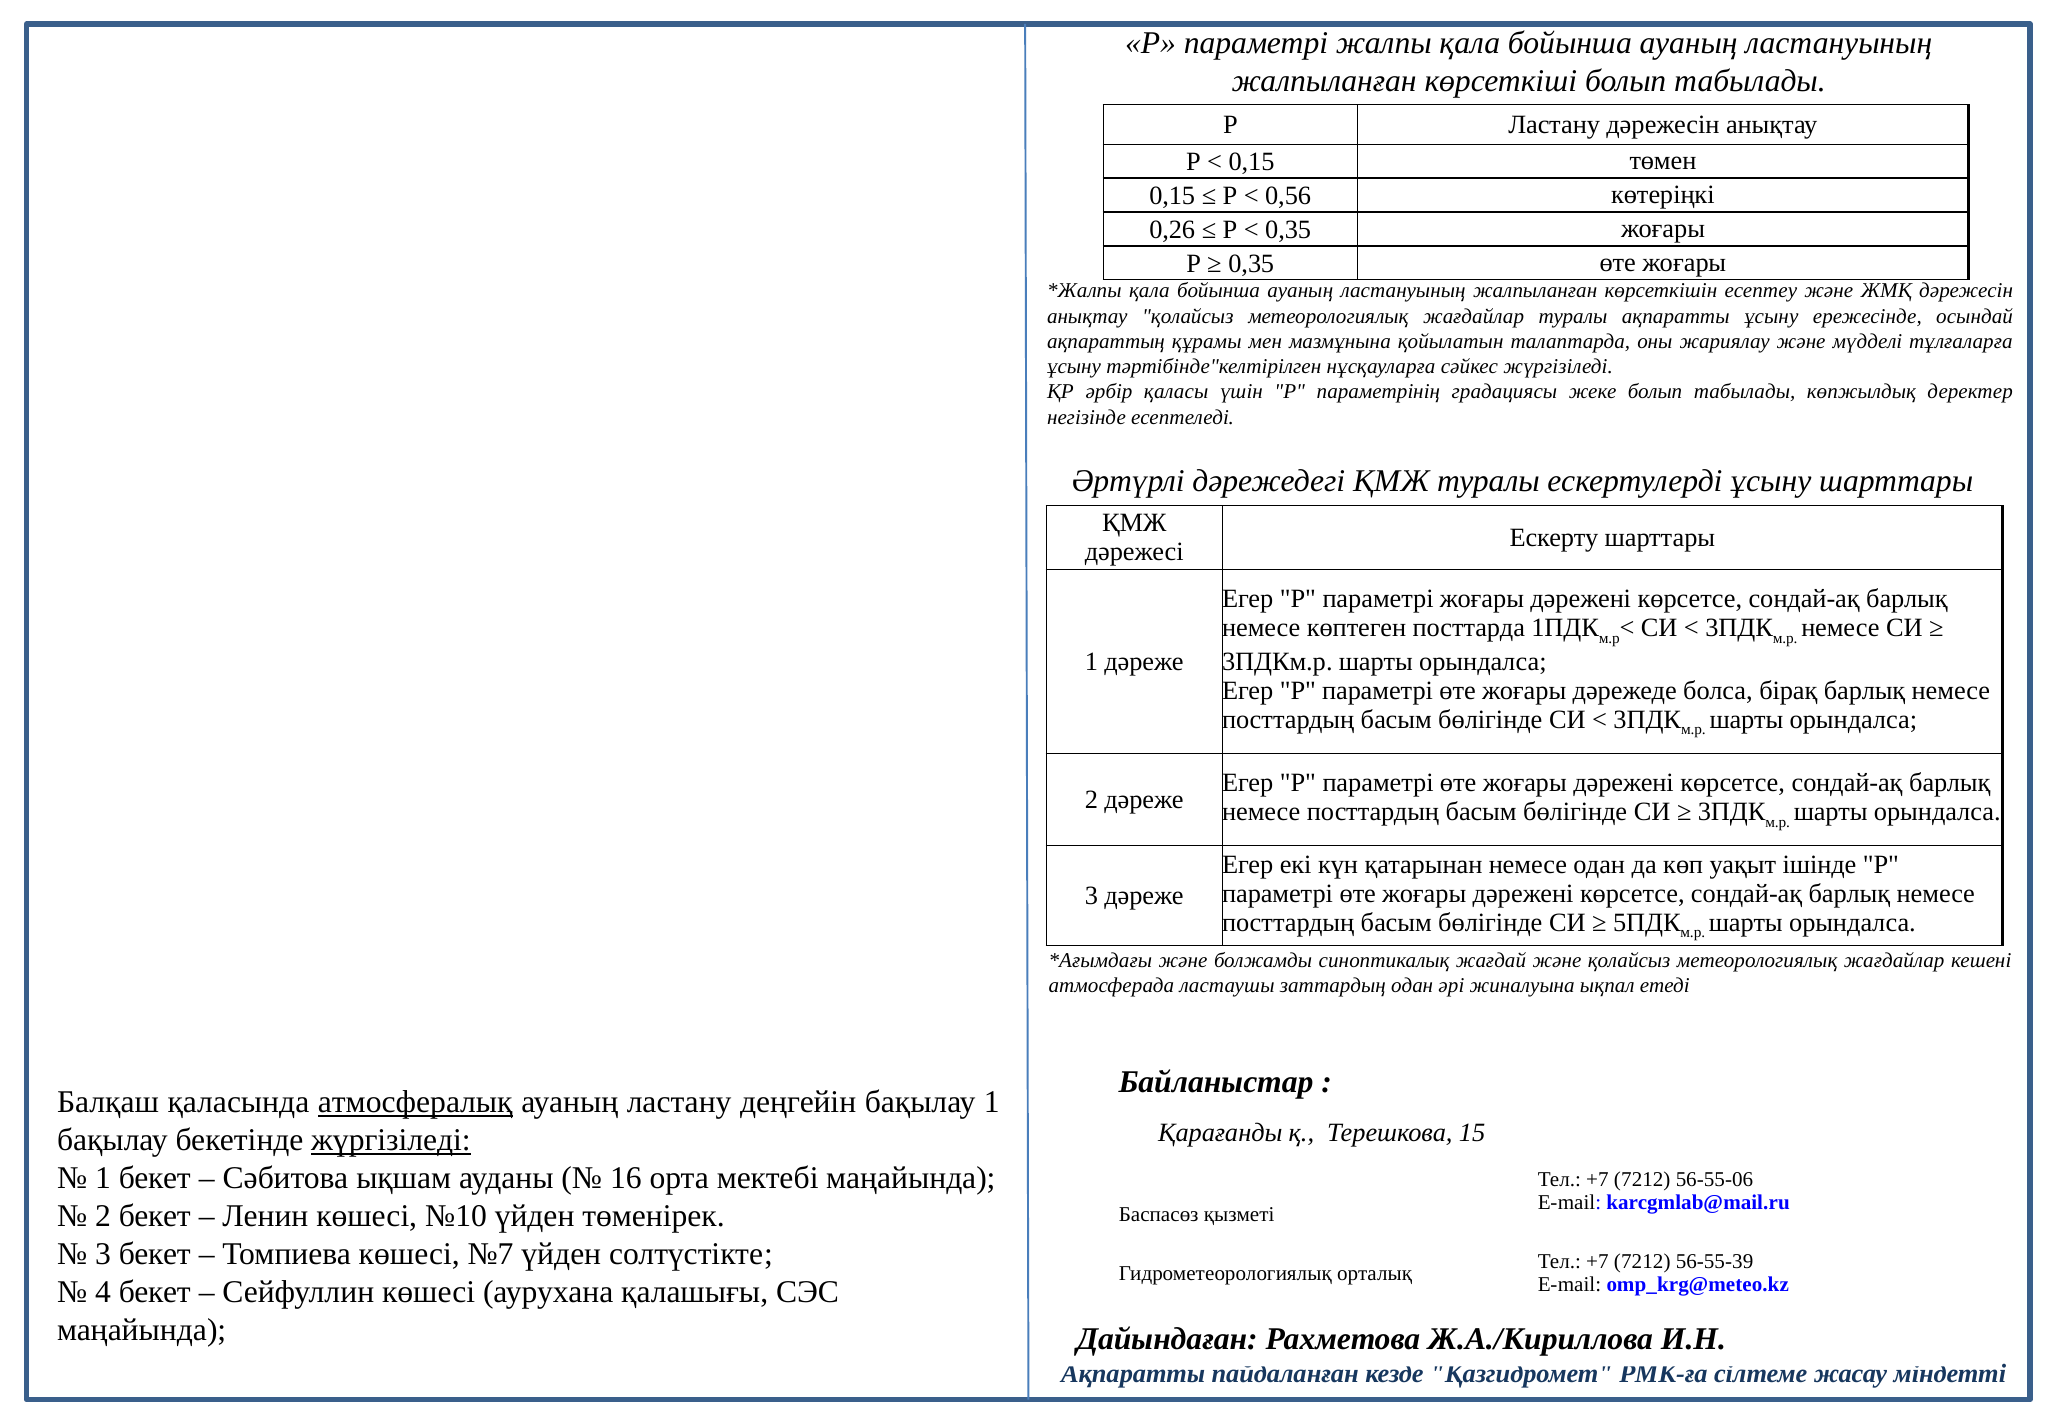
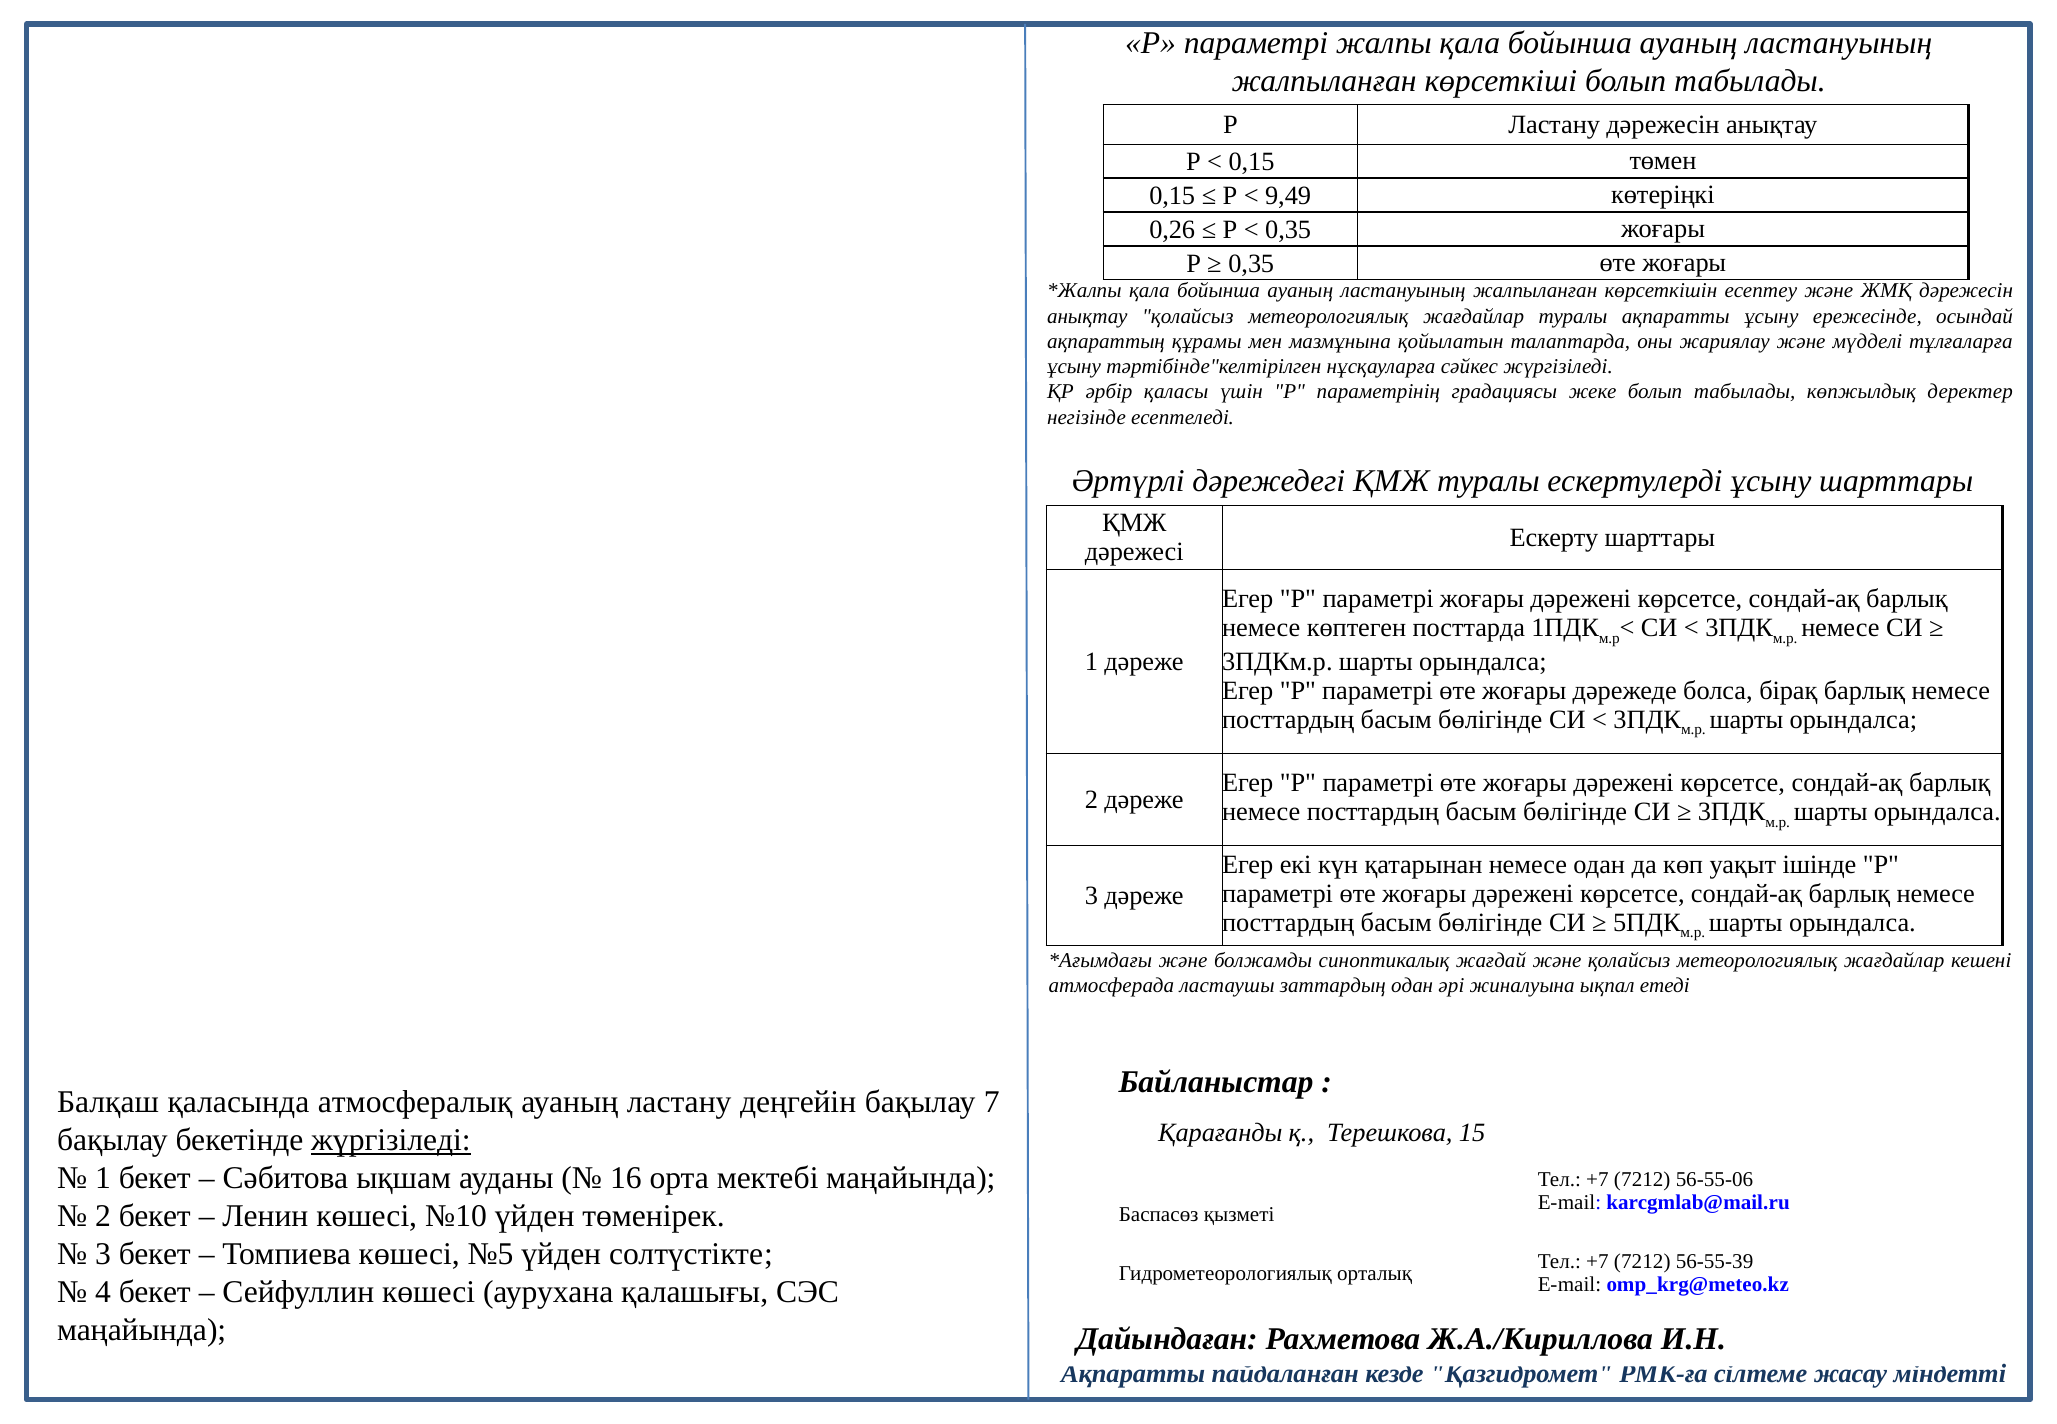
0,56: 0,56 -> 9,49
атмосфералық underline: present -> none
бақылау 1: 1 -> 7
№7: №7 -> №5
